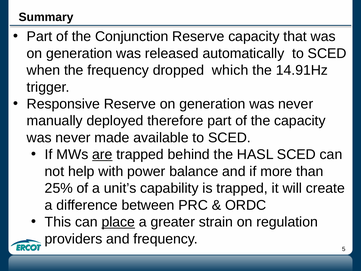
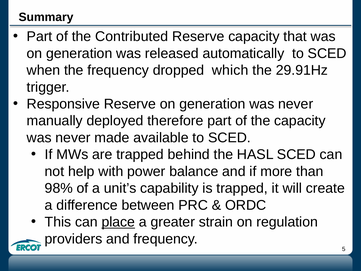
Conjunction: Conjunction -> Contributed
14.91Hz: 14.91Hz -> 29.91Hz
are underline: present -> none
25%: 25% -> 98%
